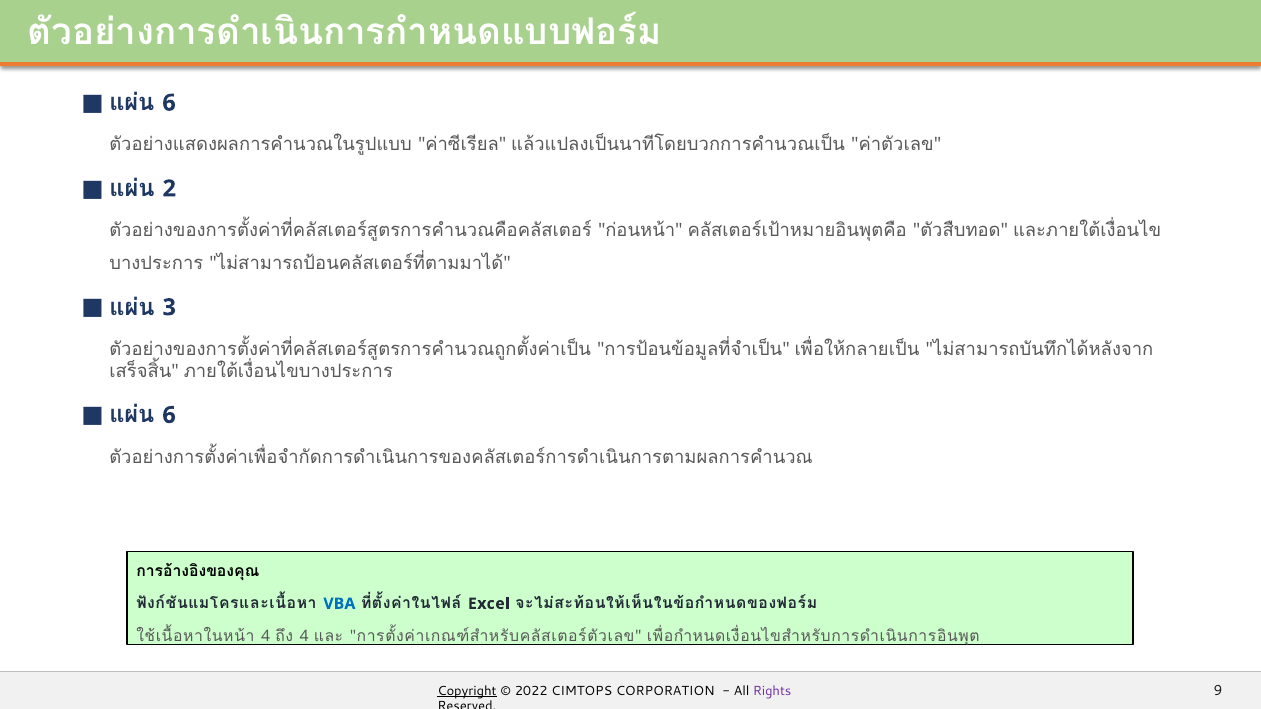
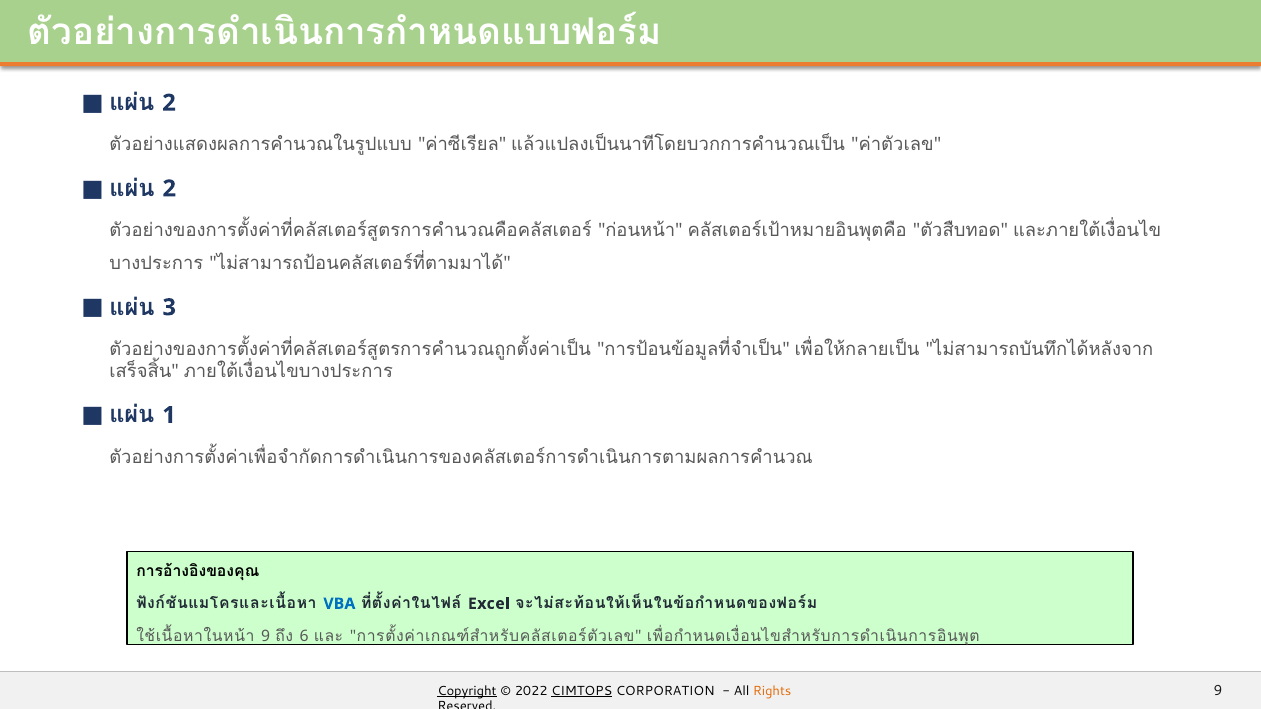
6 at (169, 103): 6 -> 2
6 at (169, 415): 6 -> 1
4 at (266, 636): 4 -> 9
4 at (304, 636): 4 -> 6
CIMTOPS underline: none -> present
Rights colour: purple -> orange
